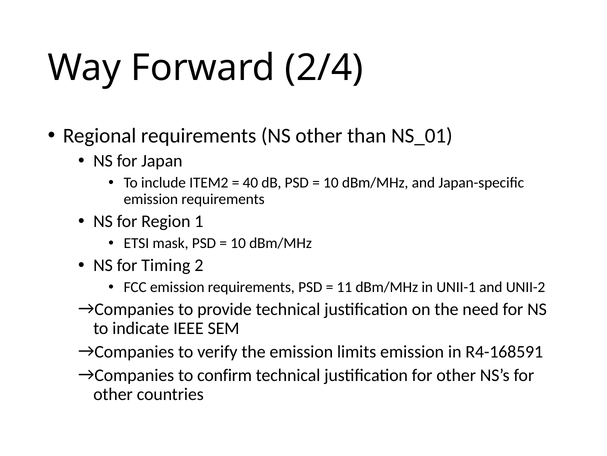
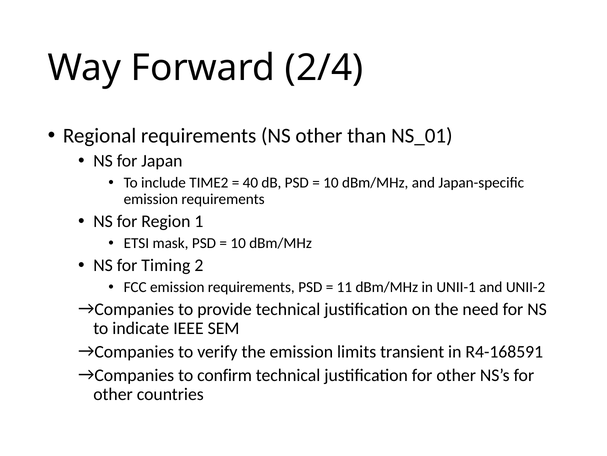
ITEM2: ITEM2 -> TIME2
limits emission: emission -> transient
